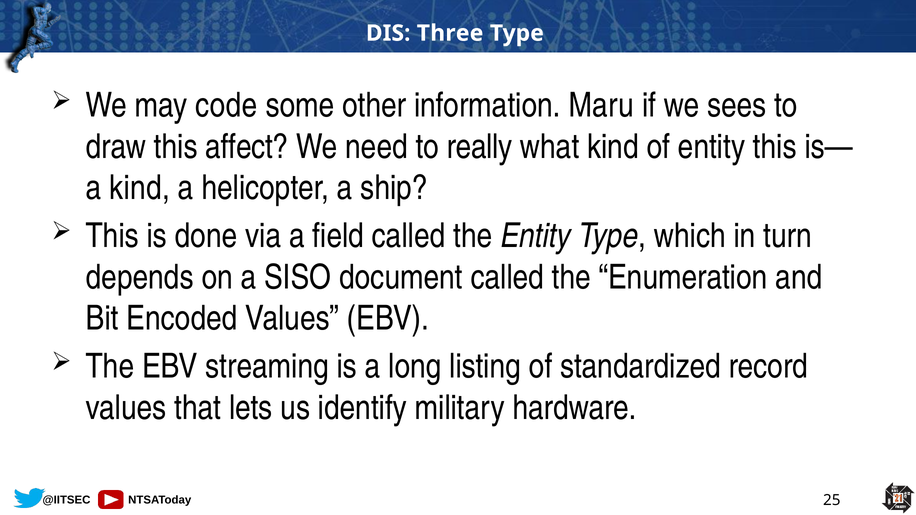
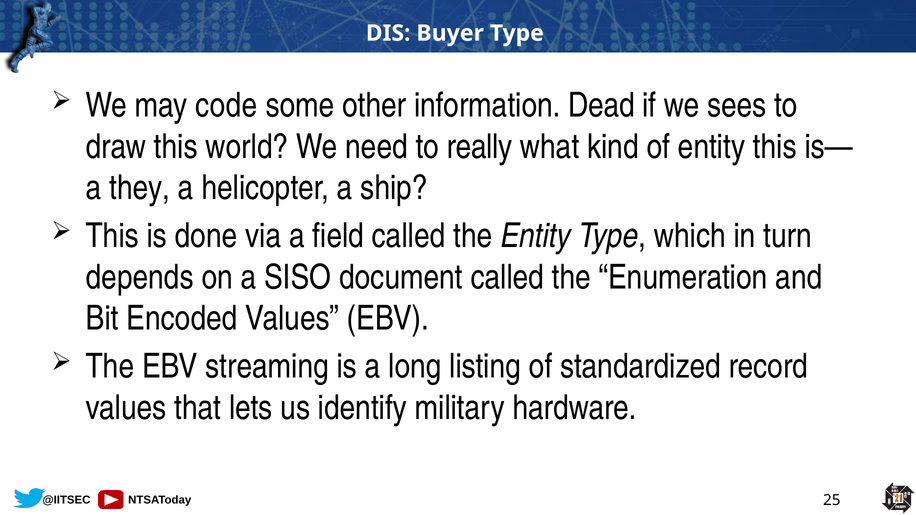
Three: Three -> Buyer
Maru: Maru -> Dead
affect: affect -> world
a kind: kind -> they
